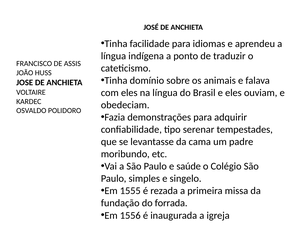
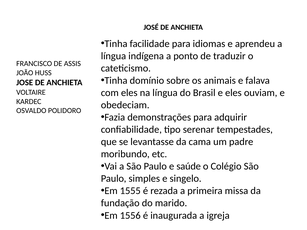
forrada: forrada -> marido
